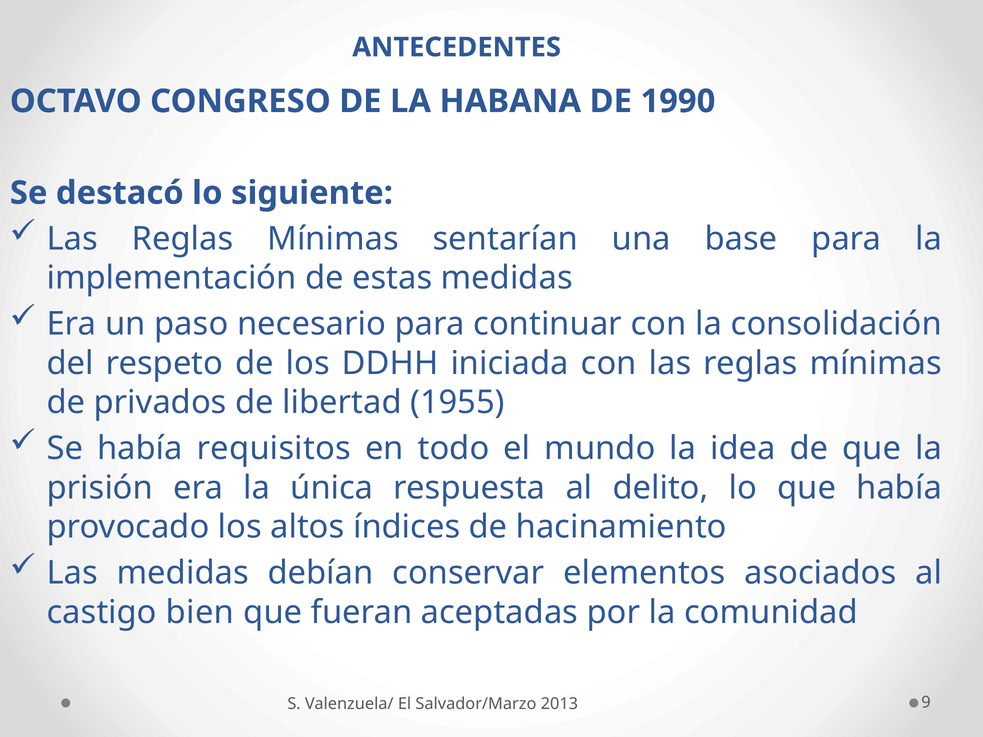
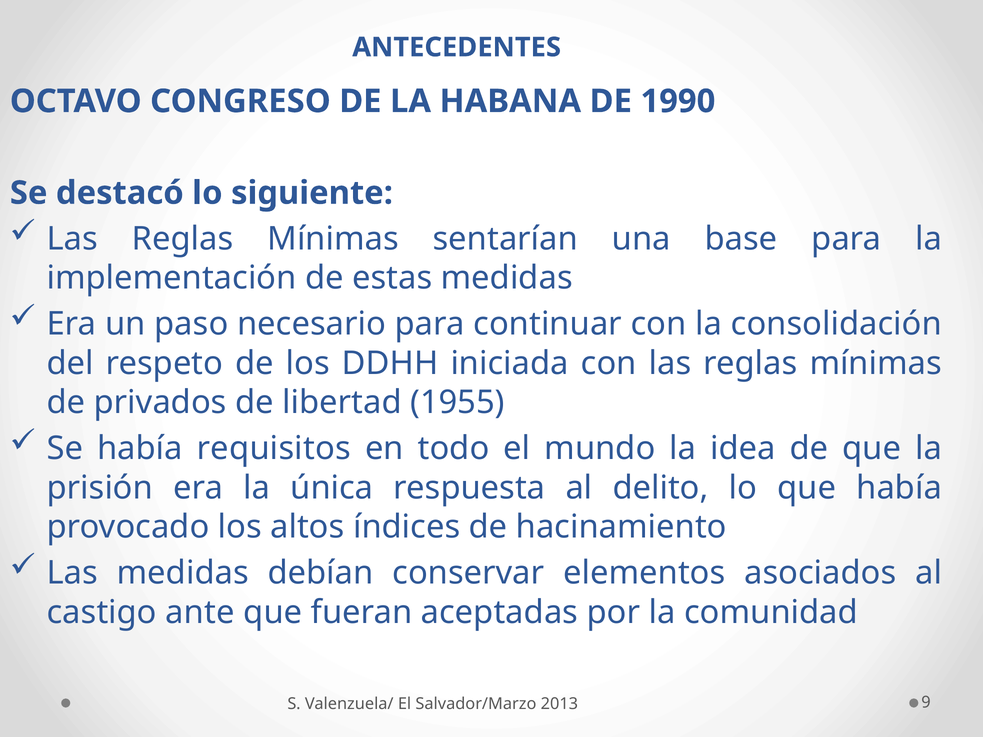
bien: bien -> ante
